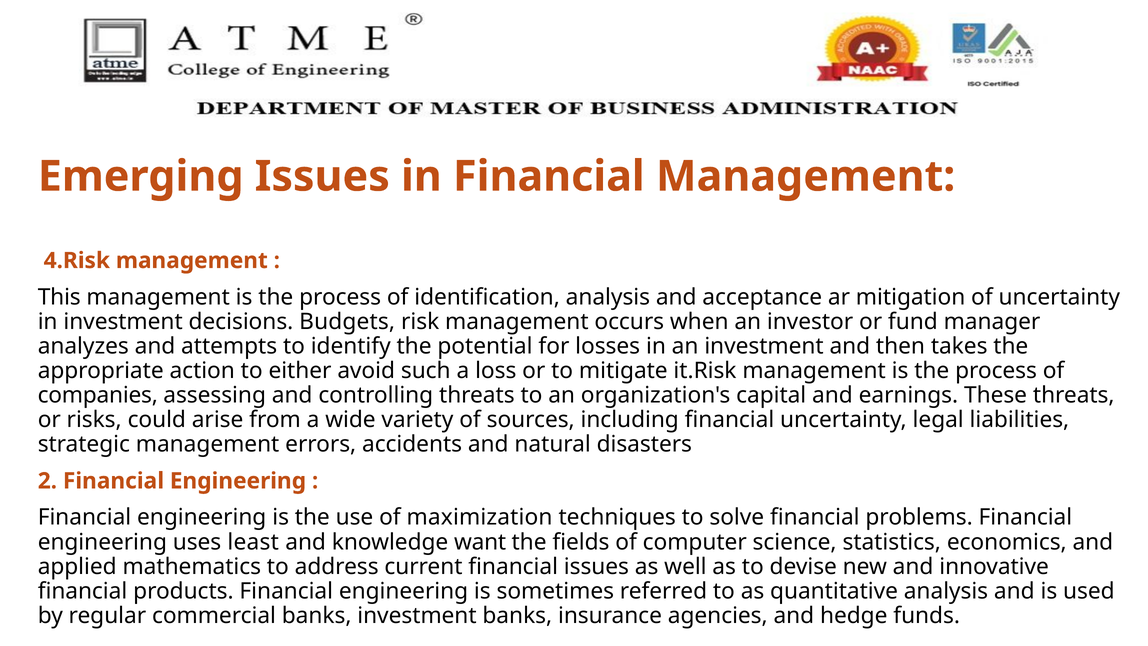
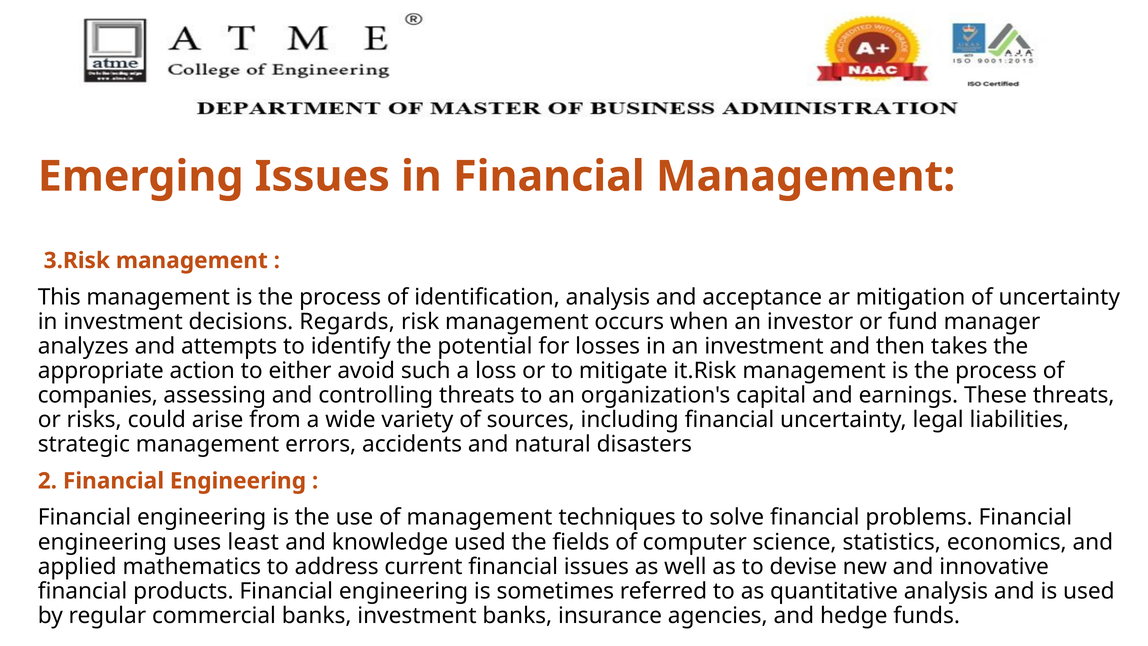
4.Risk: 4.Risk -> 3.Risk
Budgets: Budgets -> Regards
of maximization: maximization -> management
knowledge want: want -> used
